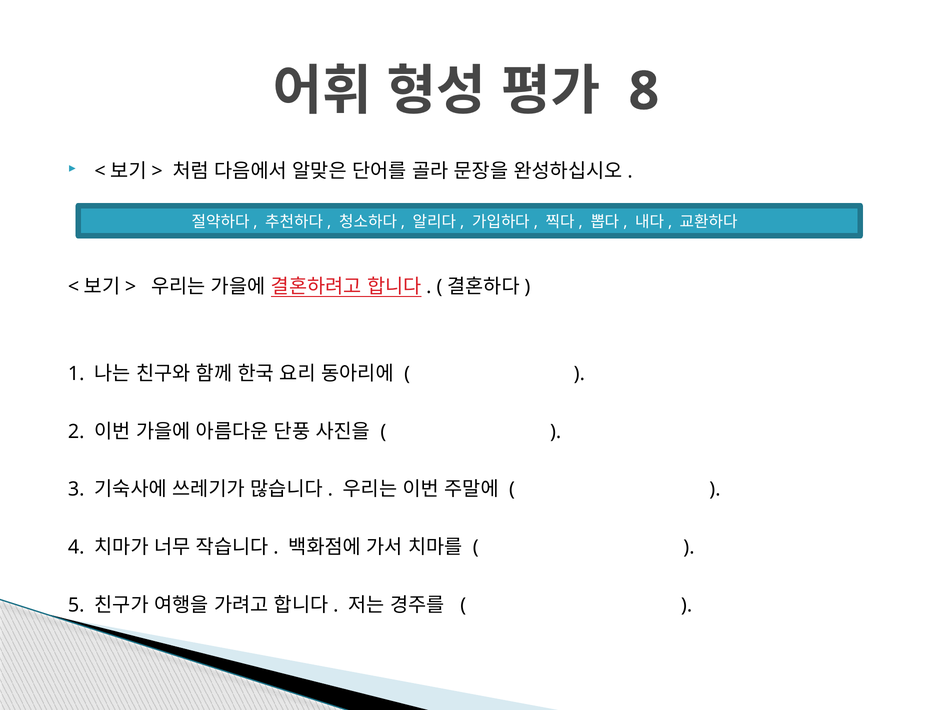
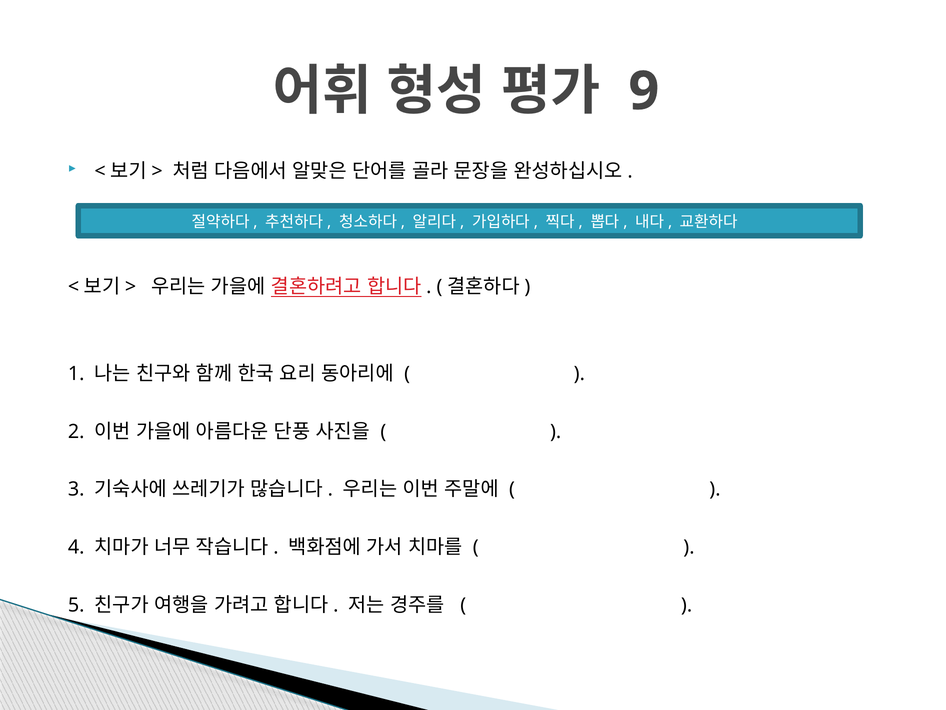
8: 8 -> 9
